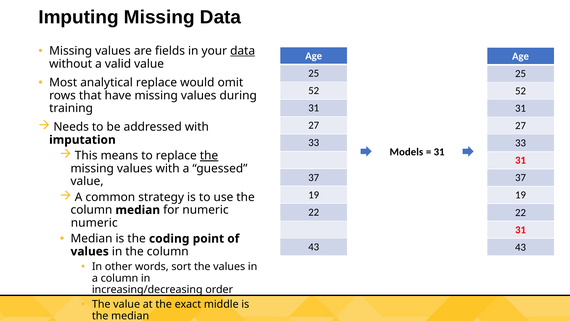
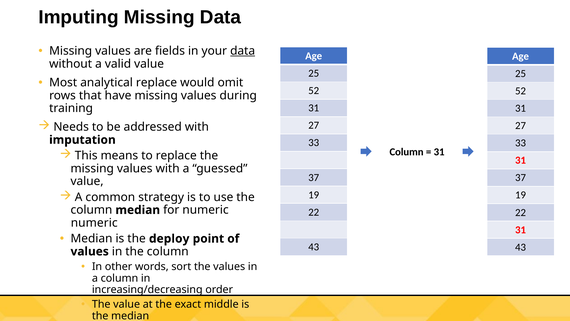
Models at (406, 152): Models -> Column
the at (209, 156) underline: present -> none
coding: coding -> deploy
